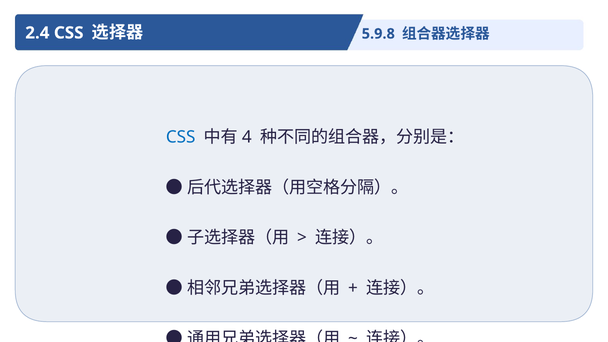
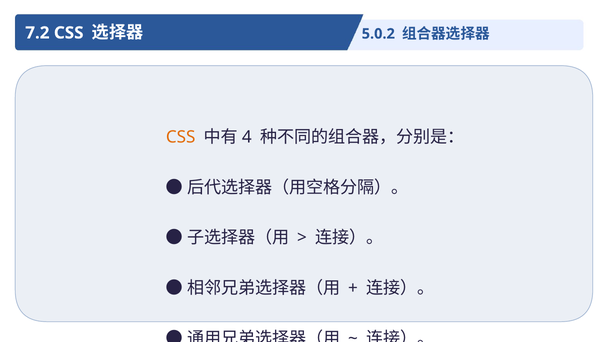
2.4: 2.4 -> 7.2
5.9.8: 5.9.8 -> 5.0.2
CSS at (181, 137) colour: blue -> orange
